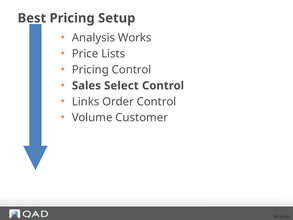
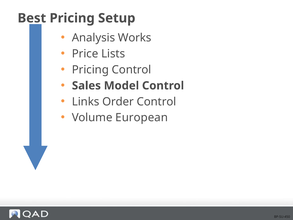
Select: Select -> Model
Customer: Customer -> European
